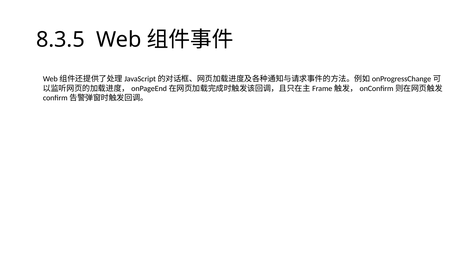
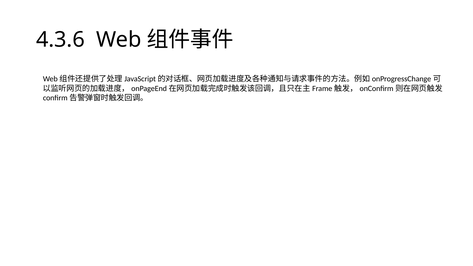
8.3.5: 8.3.5 -> 4.3.6
